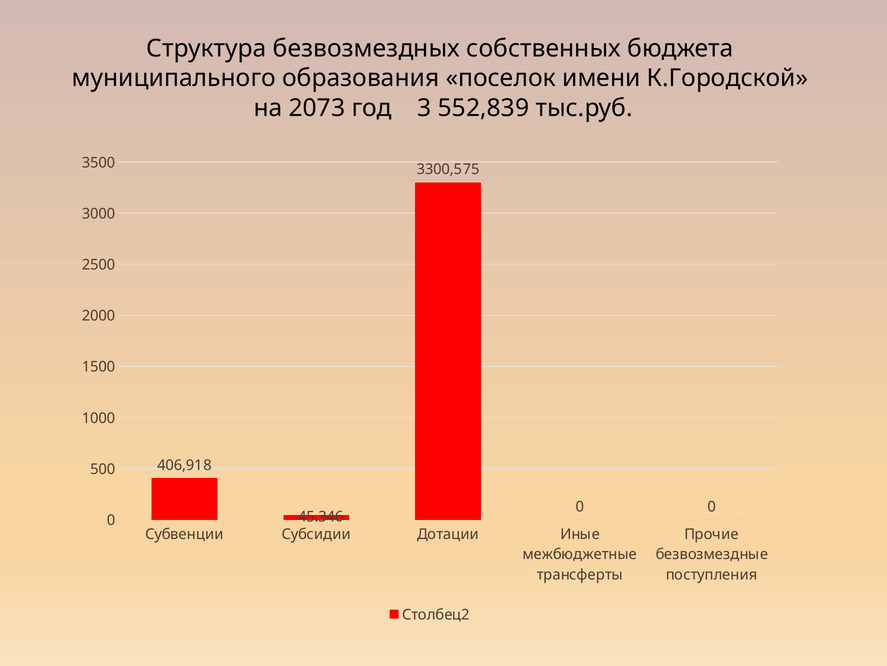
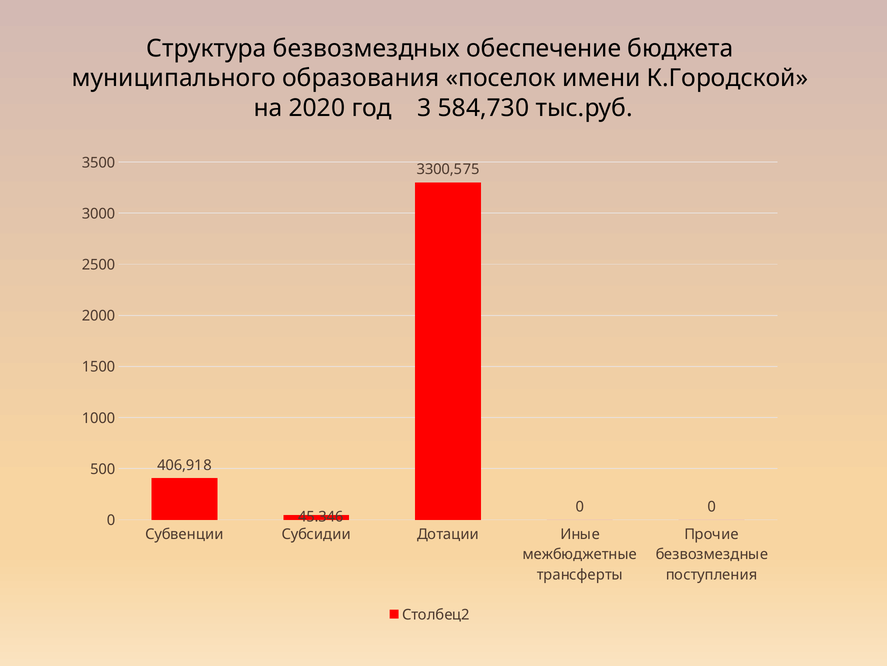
собственных: собственных -> обеспечение
2073: 2073 -> 2020
552,839: 552,839 -> 584,730
